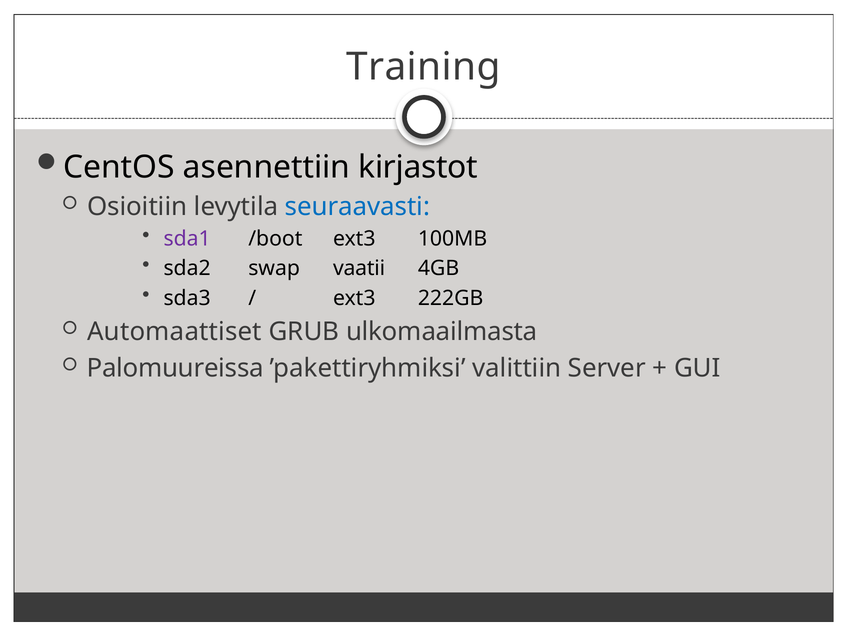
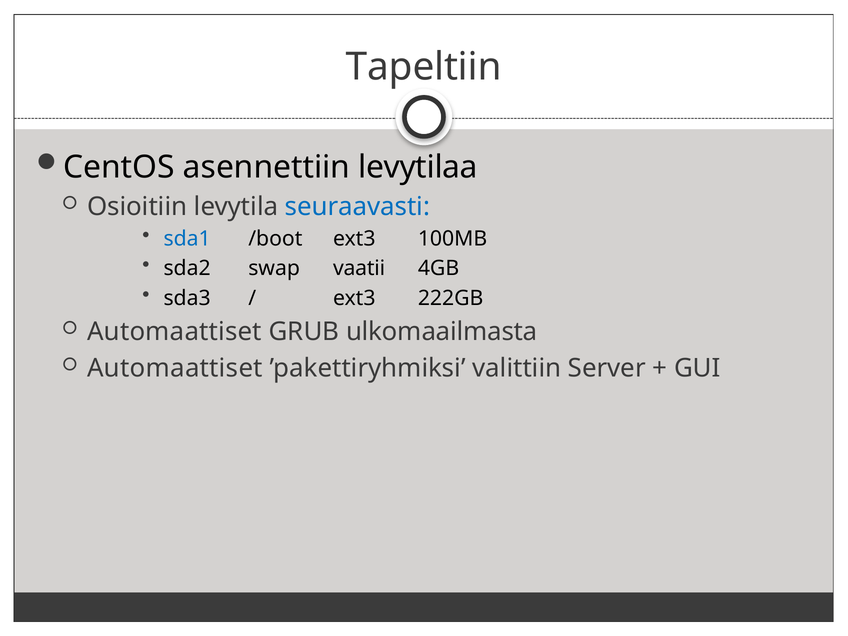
Training: Training -> Tapeltiin
kirjastot: kirjastot -> levytilaa
sda1 colour: purple -> blue
Palomuureissa at (175, 368): Palomuureissa -> Automaattiset
